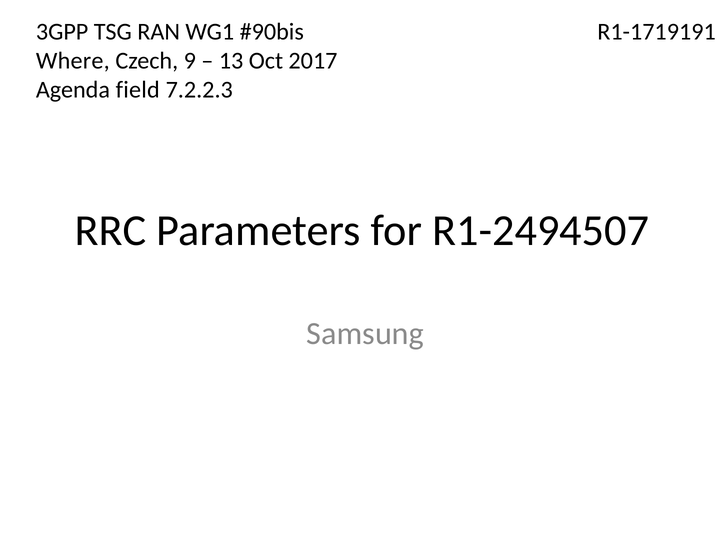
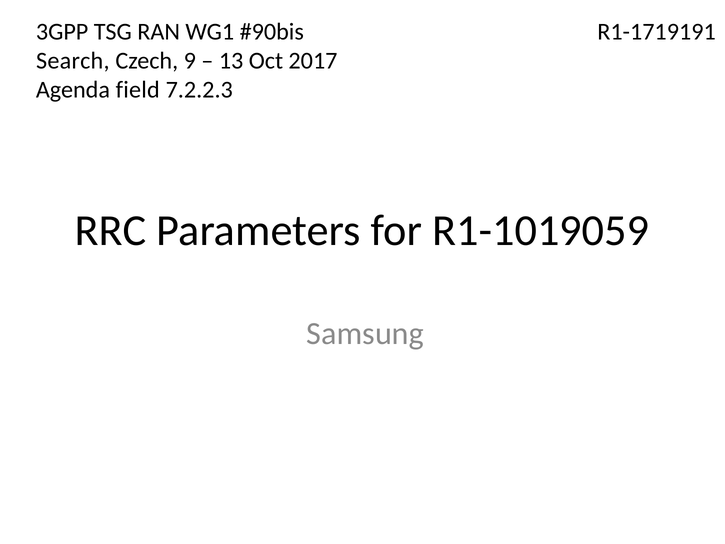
Where: Where -> Search
R1-2494507: R1-2494507 -> R1-1019059
